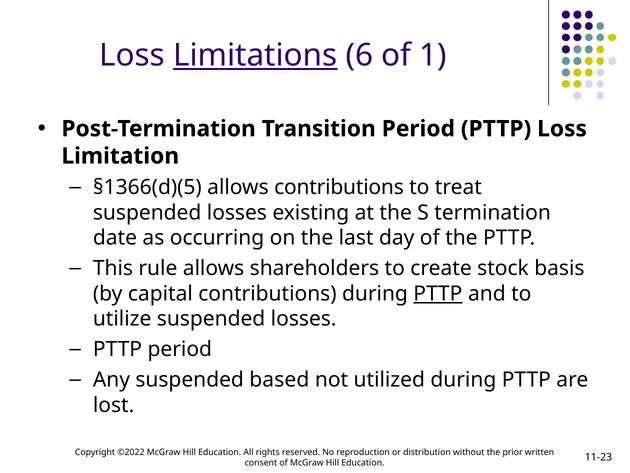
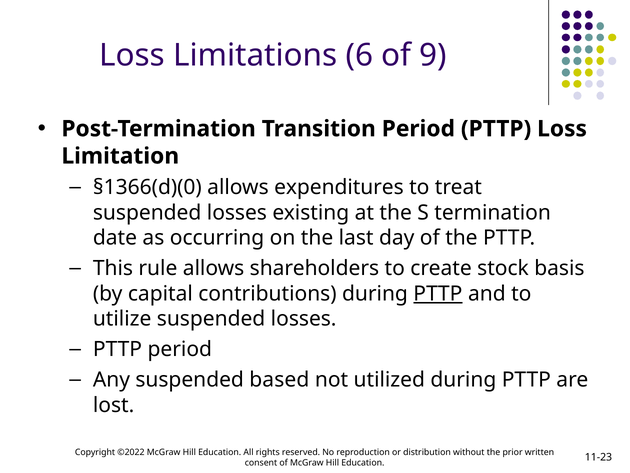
Limitations underline: present -> none
1: 1 -> 9
§1366(d)(5: §1366(d)(5 -> §1366(d)(0
allows contributions: contributions -> expenditures
